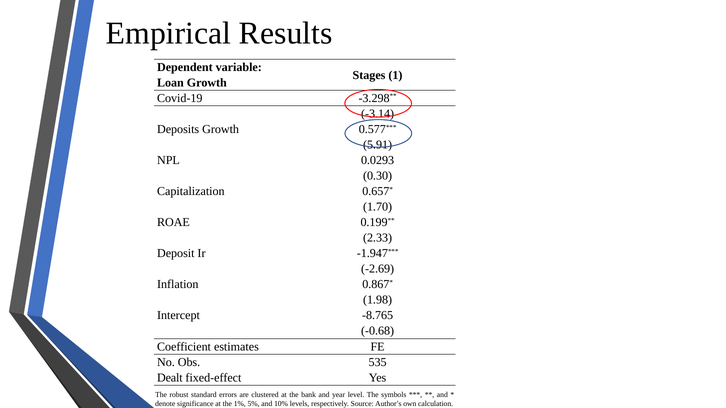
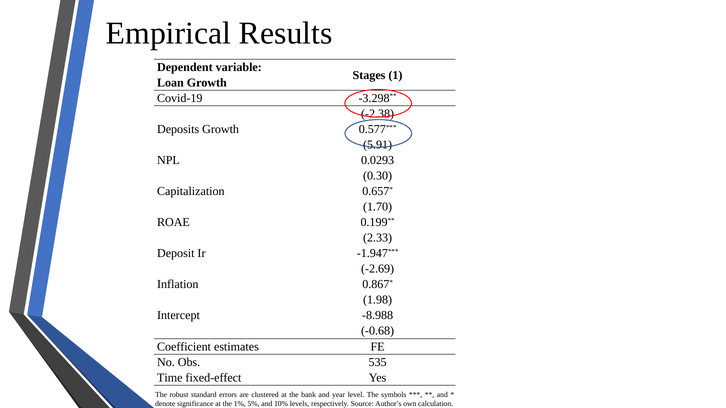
-3.14: -3.14 -> -2.38
-8.765: -8.765 -> -8.988
Dealt: Dealt -> Time
